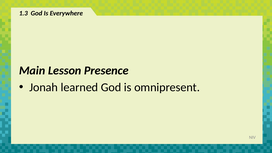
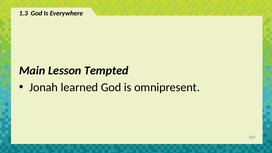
Presence: Presence -> Tempted
